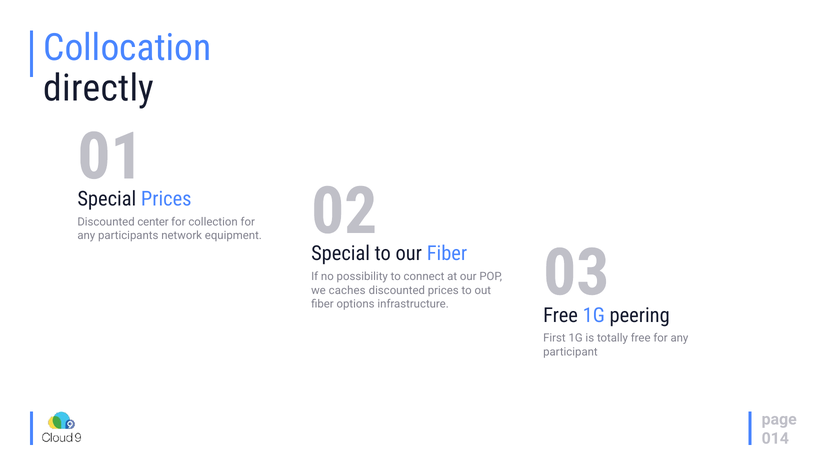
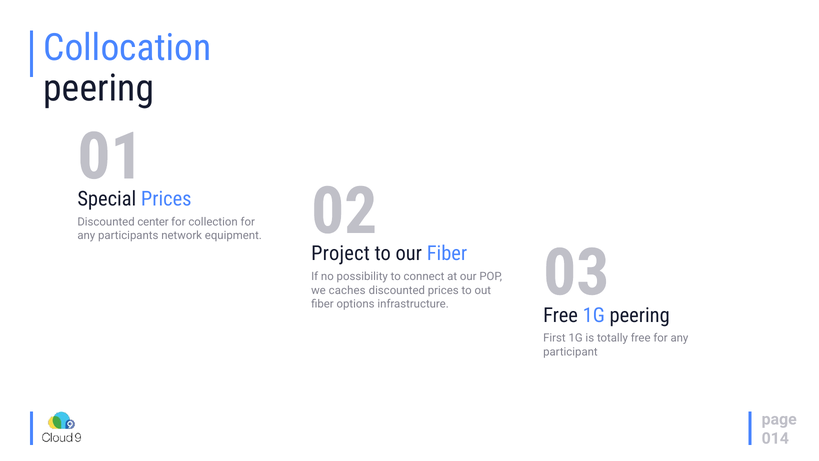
directly at (99, 88): directly -> peering
Special at (341, 254): Special -> Project
